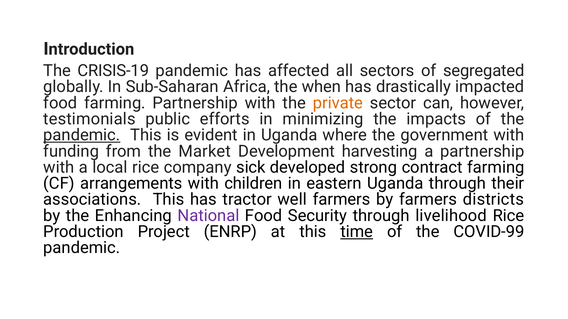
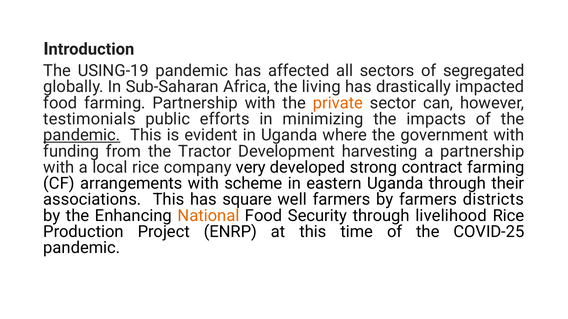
CRISIS-19: CRISIS-19 -> USING-19
when: when -> living
Market: Market -> Tractor
sick: sick -> very
children: children -> scheme
tractor: tractor -> square
National colour: purple -> orange
time underline: present -> none
COVID-99: COVID-99 -> COVID-25
